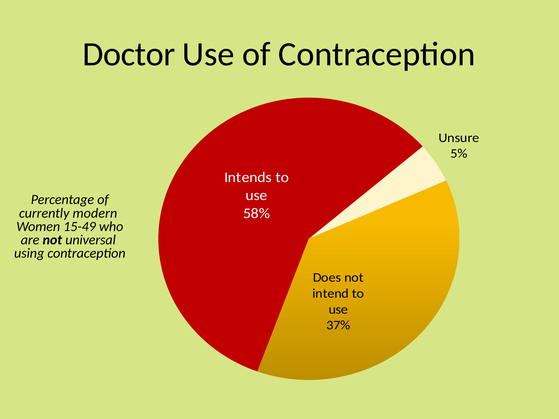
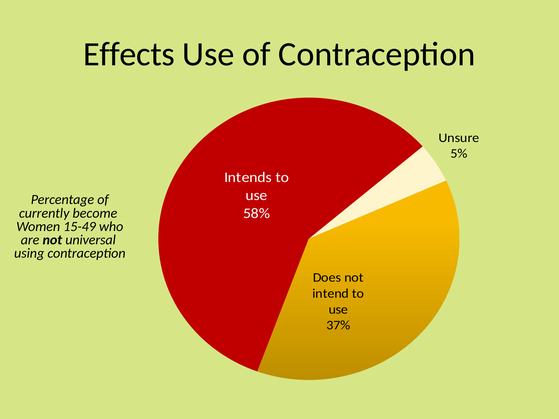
Doctor: Doctor -> Effects
modern: modern -> become
